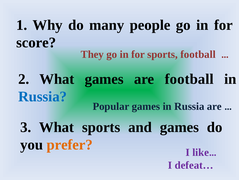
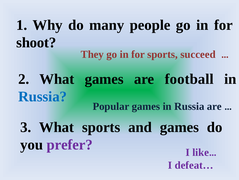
score: score -> shoot
sports football: football -> succeed
prefer colour: orange -> purple
